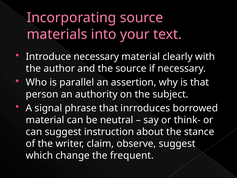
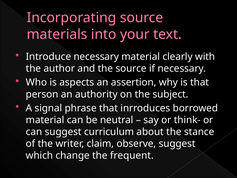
parallel: parallel -> aspects
instruction: instruction -> curriculum
